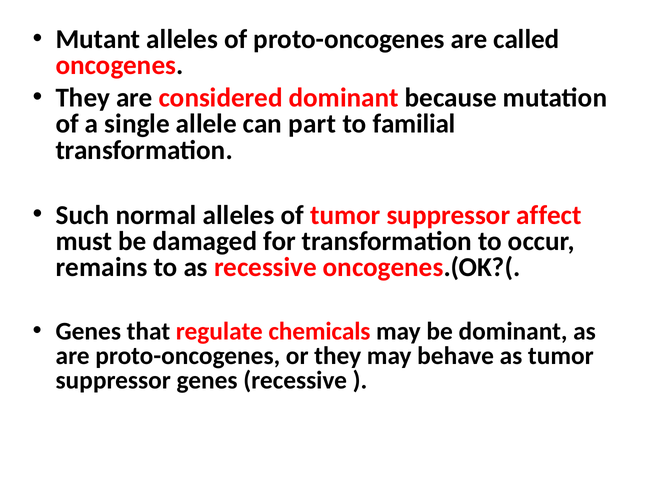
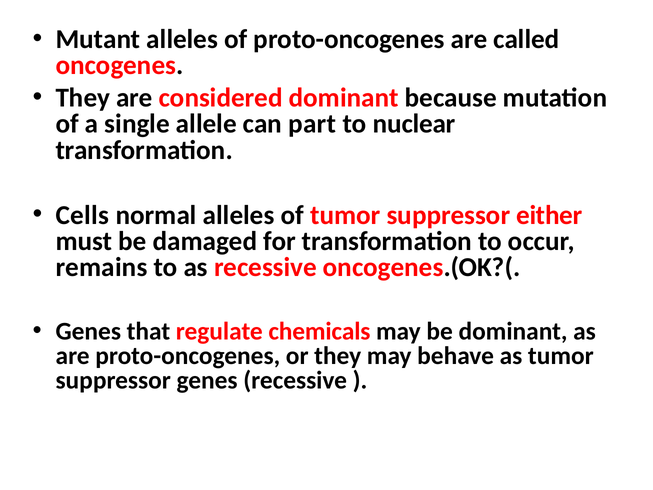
familial: familial -> nuclear
Such: Such -> Cells
affect: affect -> either
